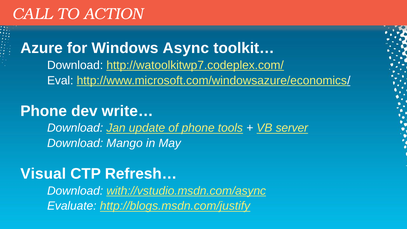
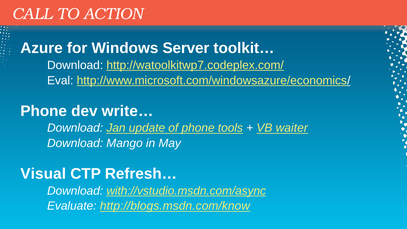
Async: Async -> Server
server: server -> waiter
http://blogs.msdn.com/justify: http://blogs.msdn.com/justify -> http://blogs.msdn.com/know
